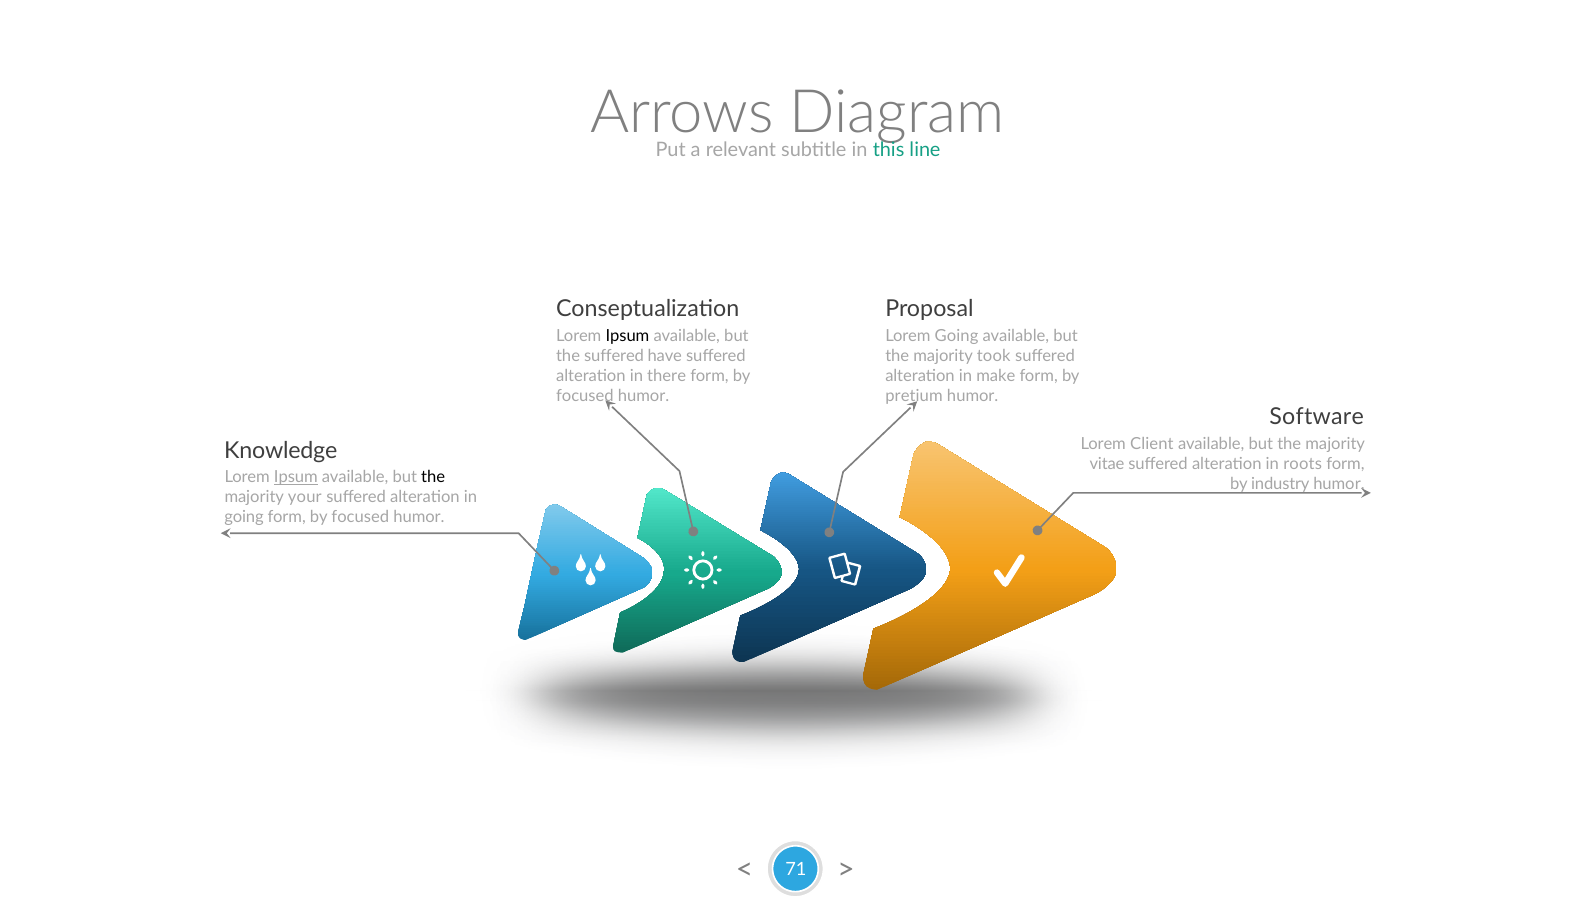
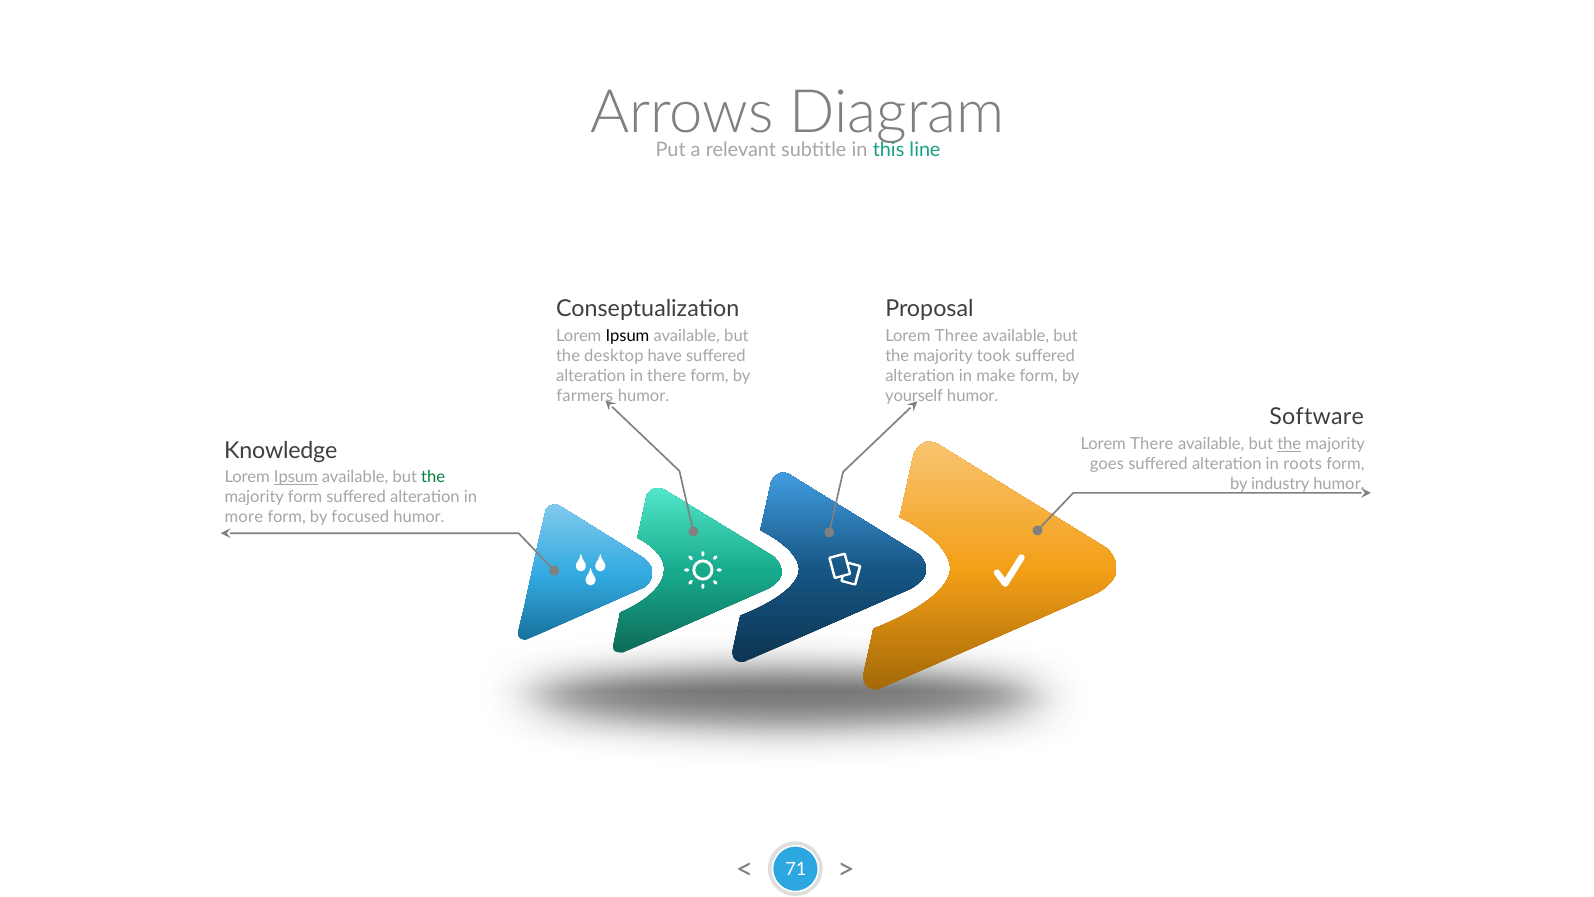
Lorem Going: Going -> Three
the suffered: suffered -> desktop
focused at (585, 395): focused -> farmers
pretium: pretium -> yourself
Lorem Client: Client -> There
the at (1289, 444) underline: none -> present
vitae: vitae -> goes
the at (433, 477) colour: black -> green
majority your: your -> form
going at (244, 517): going -> more
